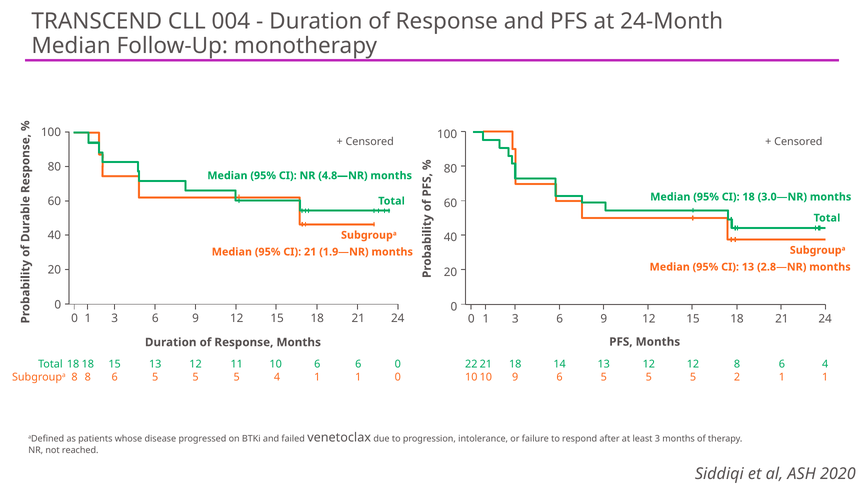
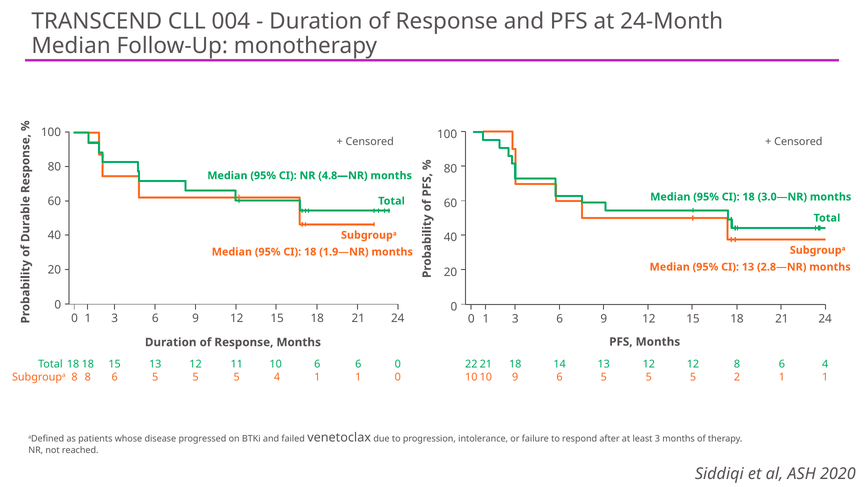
21 at (310, 252): 21 -> 18
